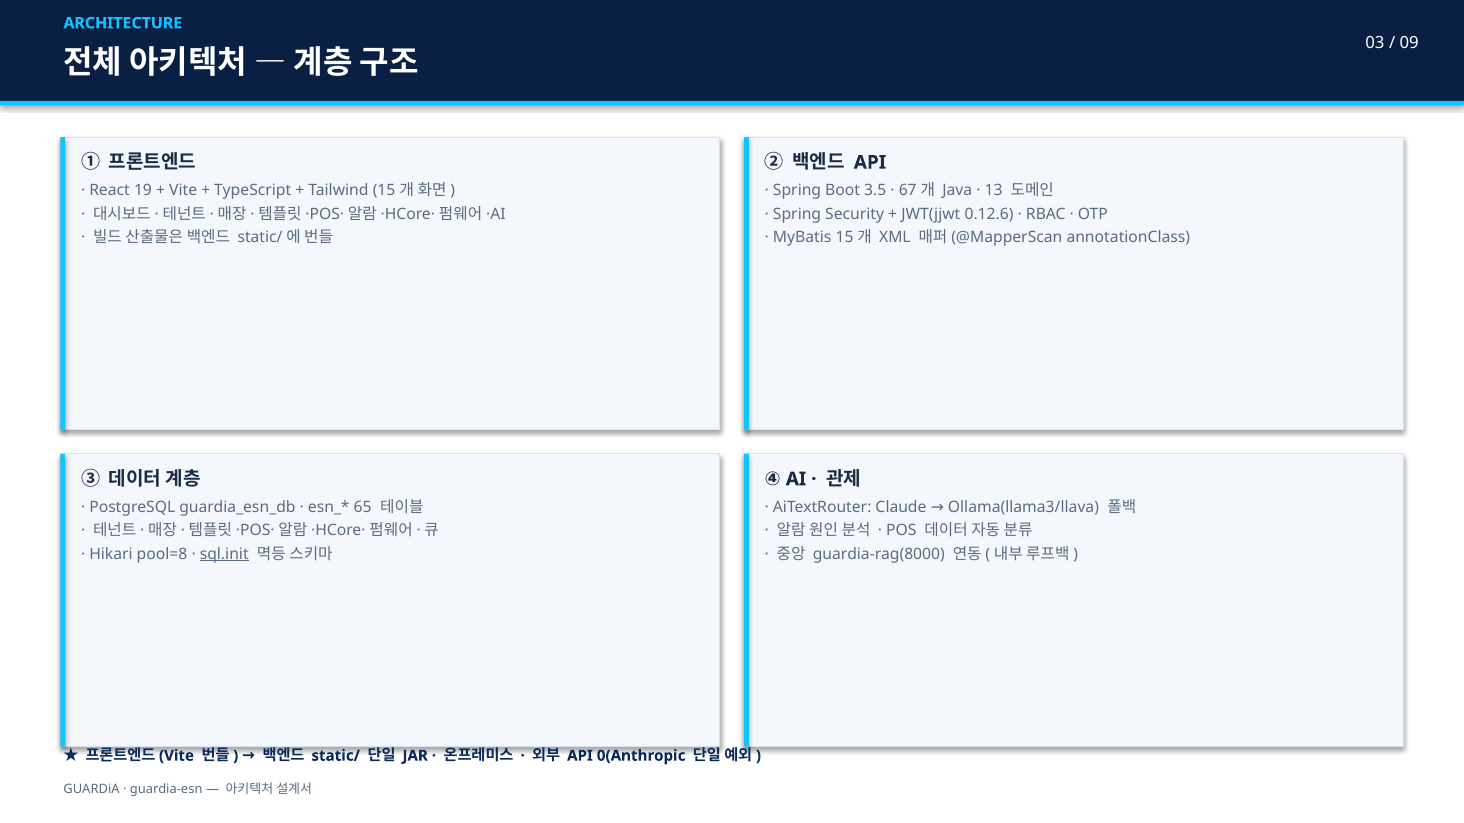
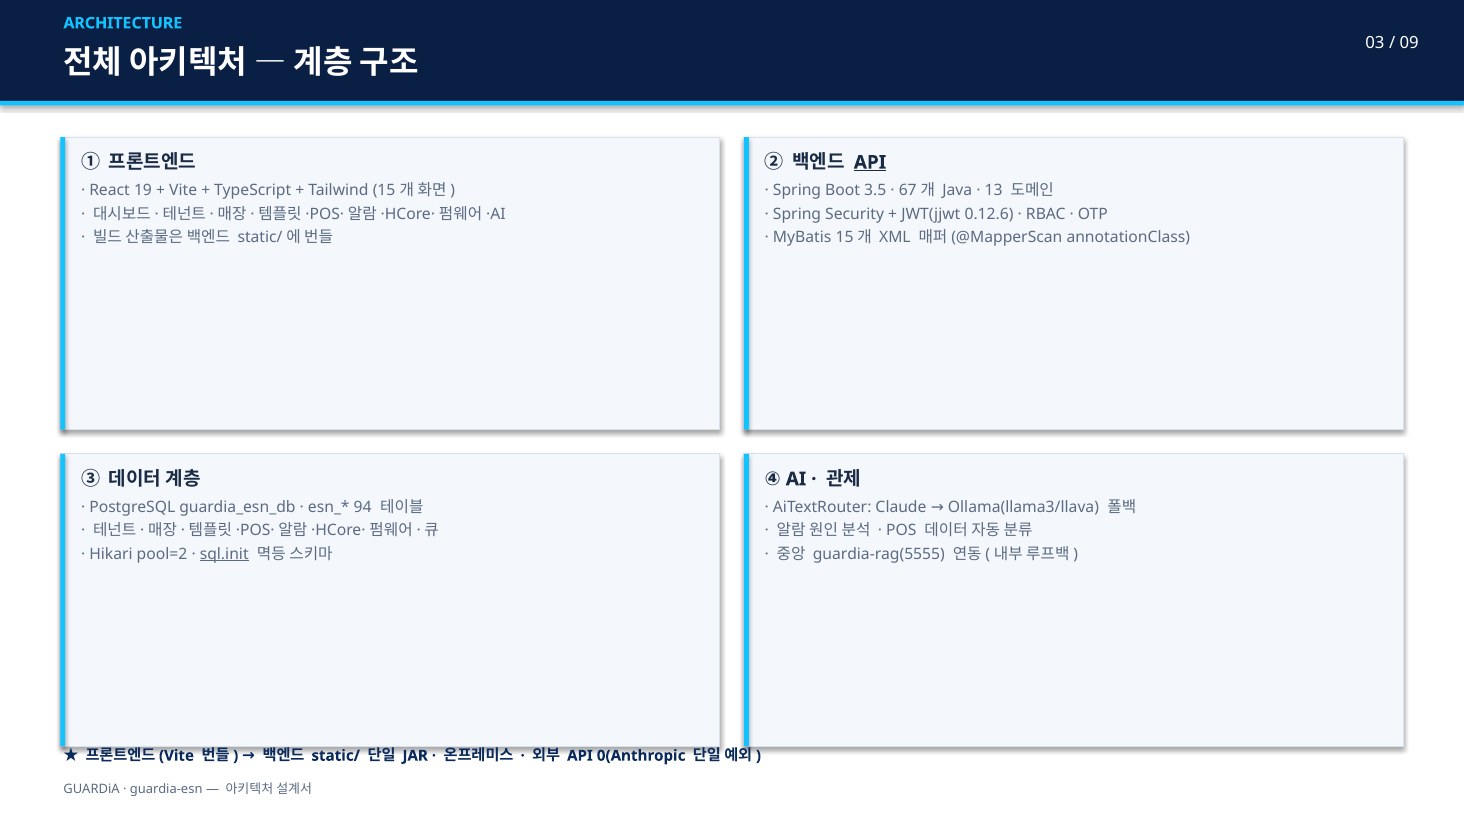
API at (870, 163) underline: none -> present
65: 65 -> 94
pool=8: pool=8 -> pool=2
guardia-rag(8000: guardia-rag(8000 -> guardia-rag(5555
